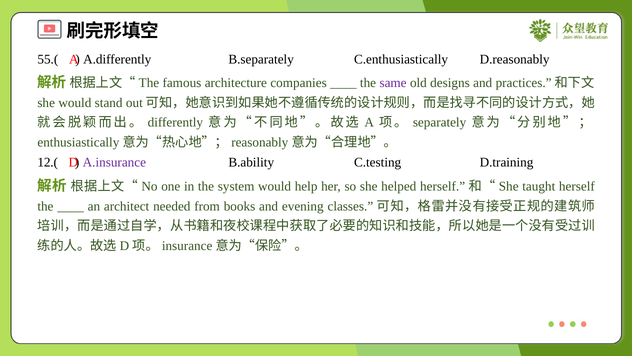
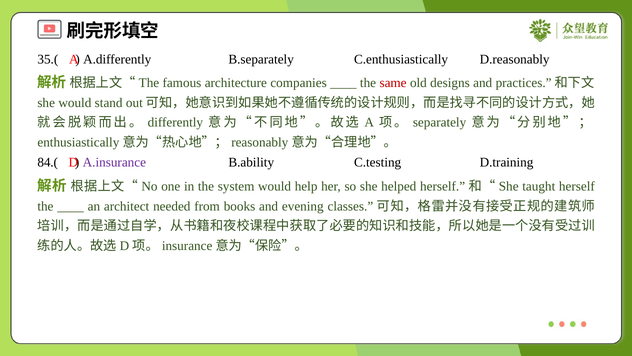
55.(: 55.( -> 35.(
same colour: purple -> red
12.(: 12.( -> 84.(
